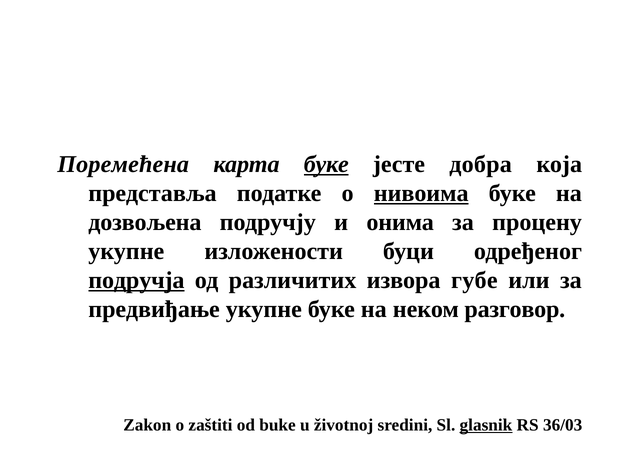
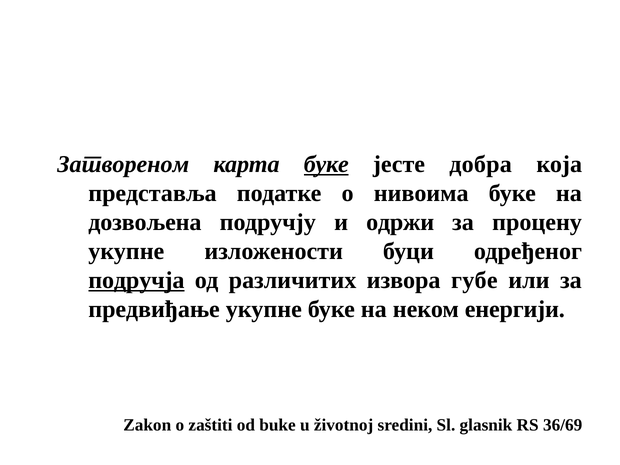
Поремећена: Поремећена -> Затвореном
нивоима underline: present -> none
онима: онима -> одржи
разговор: разговор -> енергији
glasnik underline: present -> none
36/03: 36/03 -> 36/69
